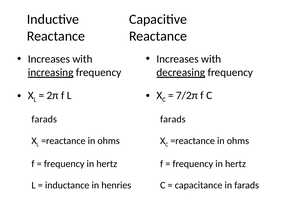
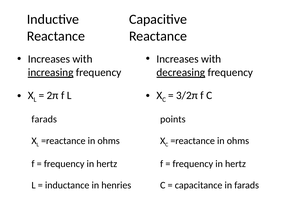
7/2π: 7/2π -> 3/2π
farads at (173, 119): farads -> points
